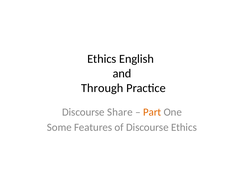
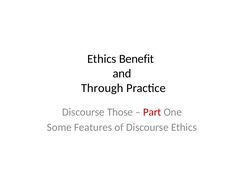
English: English -> Benefit
Share: Share -> Those
Part colour: orange -> red
